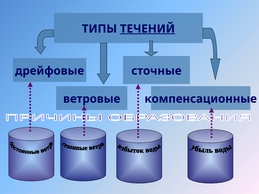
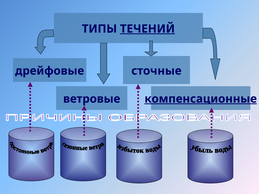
компенсационные underline: none -> present
